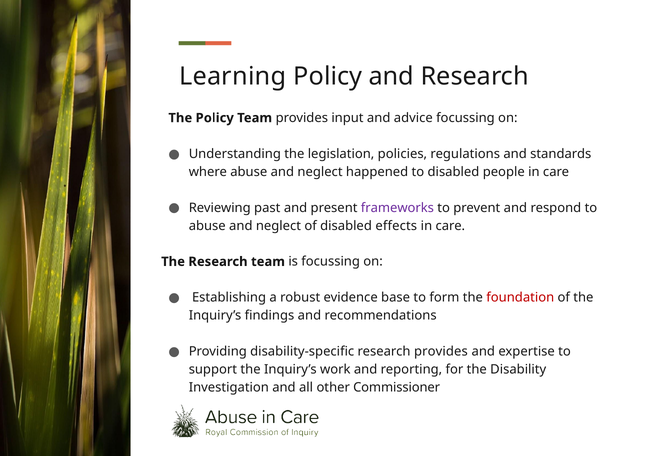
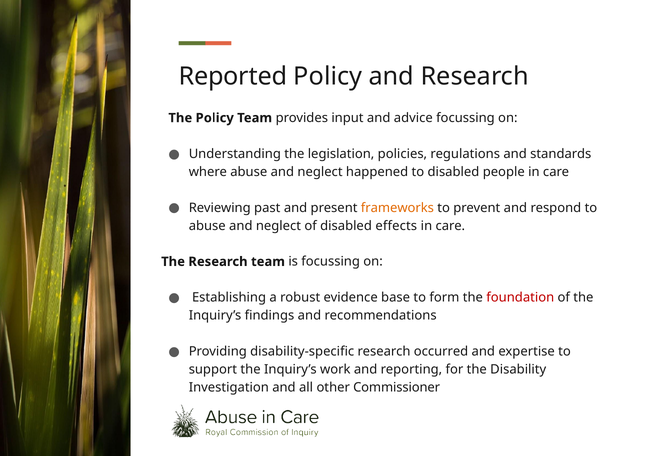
Learning: Learning -> Reported
frameworks colour: purple -> orange
research provides: provides -> occurred
